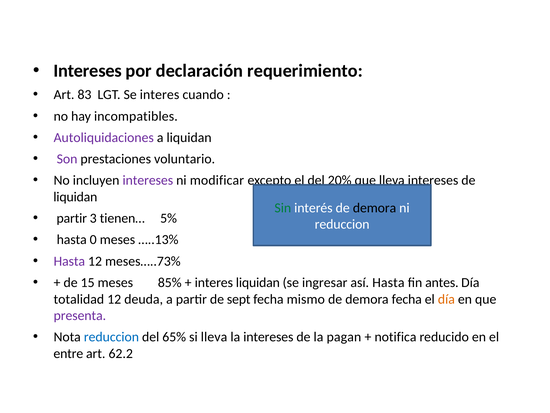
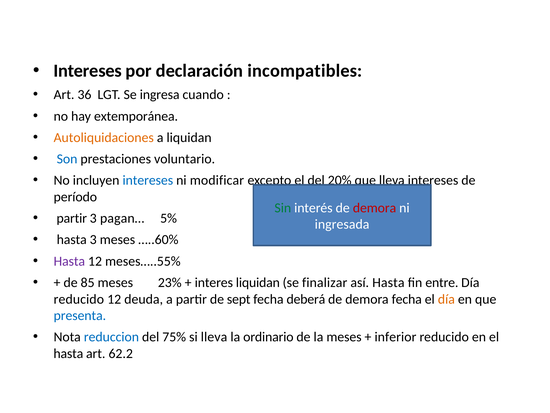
requerimiento: requerimiento -> incompatibles
83: 83 -> 36
Se interes: interes -> ingresa
incompatibles: incompatibles -> extemporánea
Autoliquidaciones colour: purple -> orange
Son colour: purple -> blue
intereses at (148, 180) colour: purple -> blue
liquidan at (75, 197): liquidan -> período
demora at (375, 208) colour: black -> red
tienen…: tienen… -> pagan…
reduccion at (342, 224): reduccion -> ingresada
hasta 0: 0 -> 3
…..13%: …..13% -> …..60%
meses…..73%: meses…..73% -> meses…..55%
15: 15 -> 85
85%: 85% -> 23%
ingresar: ingresar -> finalizar
antes: antes -> entre
totalidad at (79, 299): totalidad -> reducido
mismo: mismo -> deberá
presenta colour: purple -> blue
65%: 65% -> 75%
la intereses: intereses -> ordinario
la pagan: pagan -> meses
notifica: notifica -> inferior
entre at (68, 353): entre -> hasta
